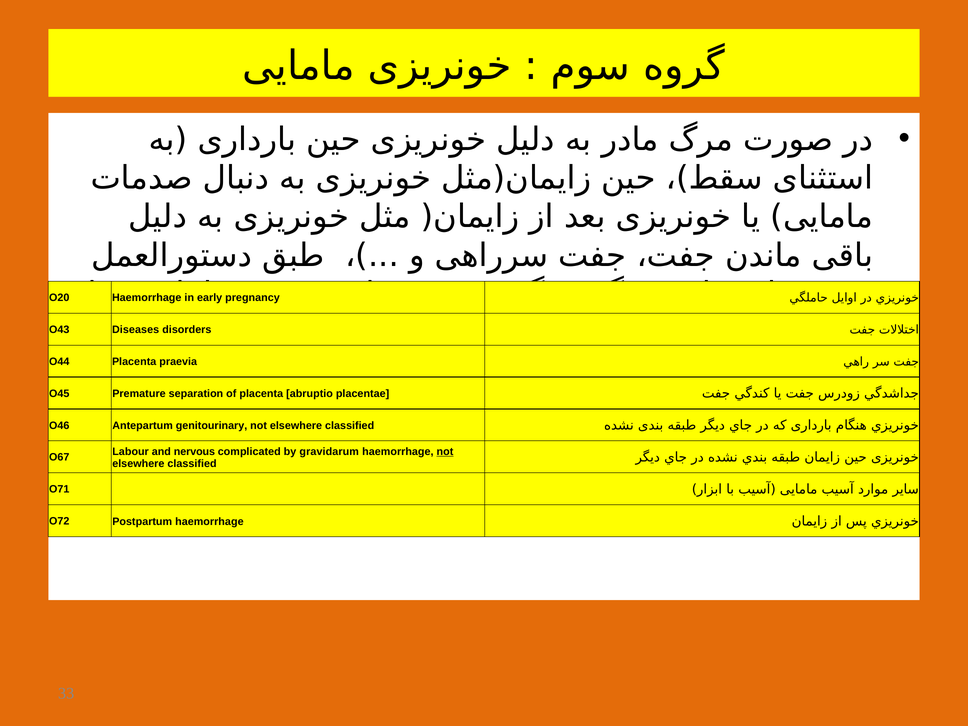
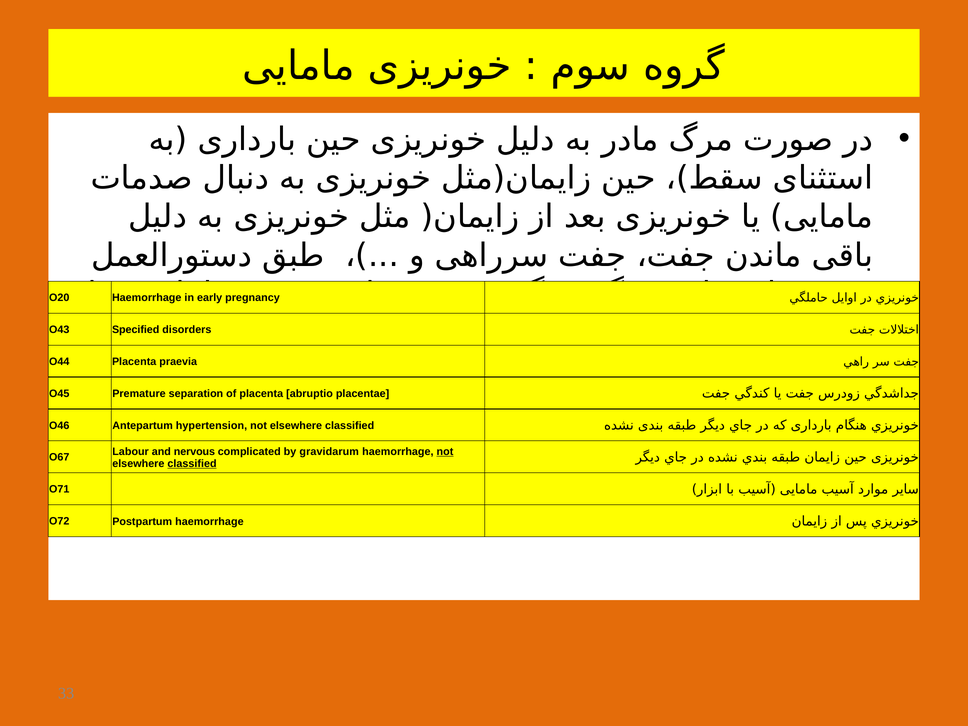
Diseases: Diseases -> Specified
genitourinary: genitourinary -> hypertension
classified at (192, 464) underline: none -> present
